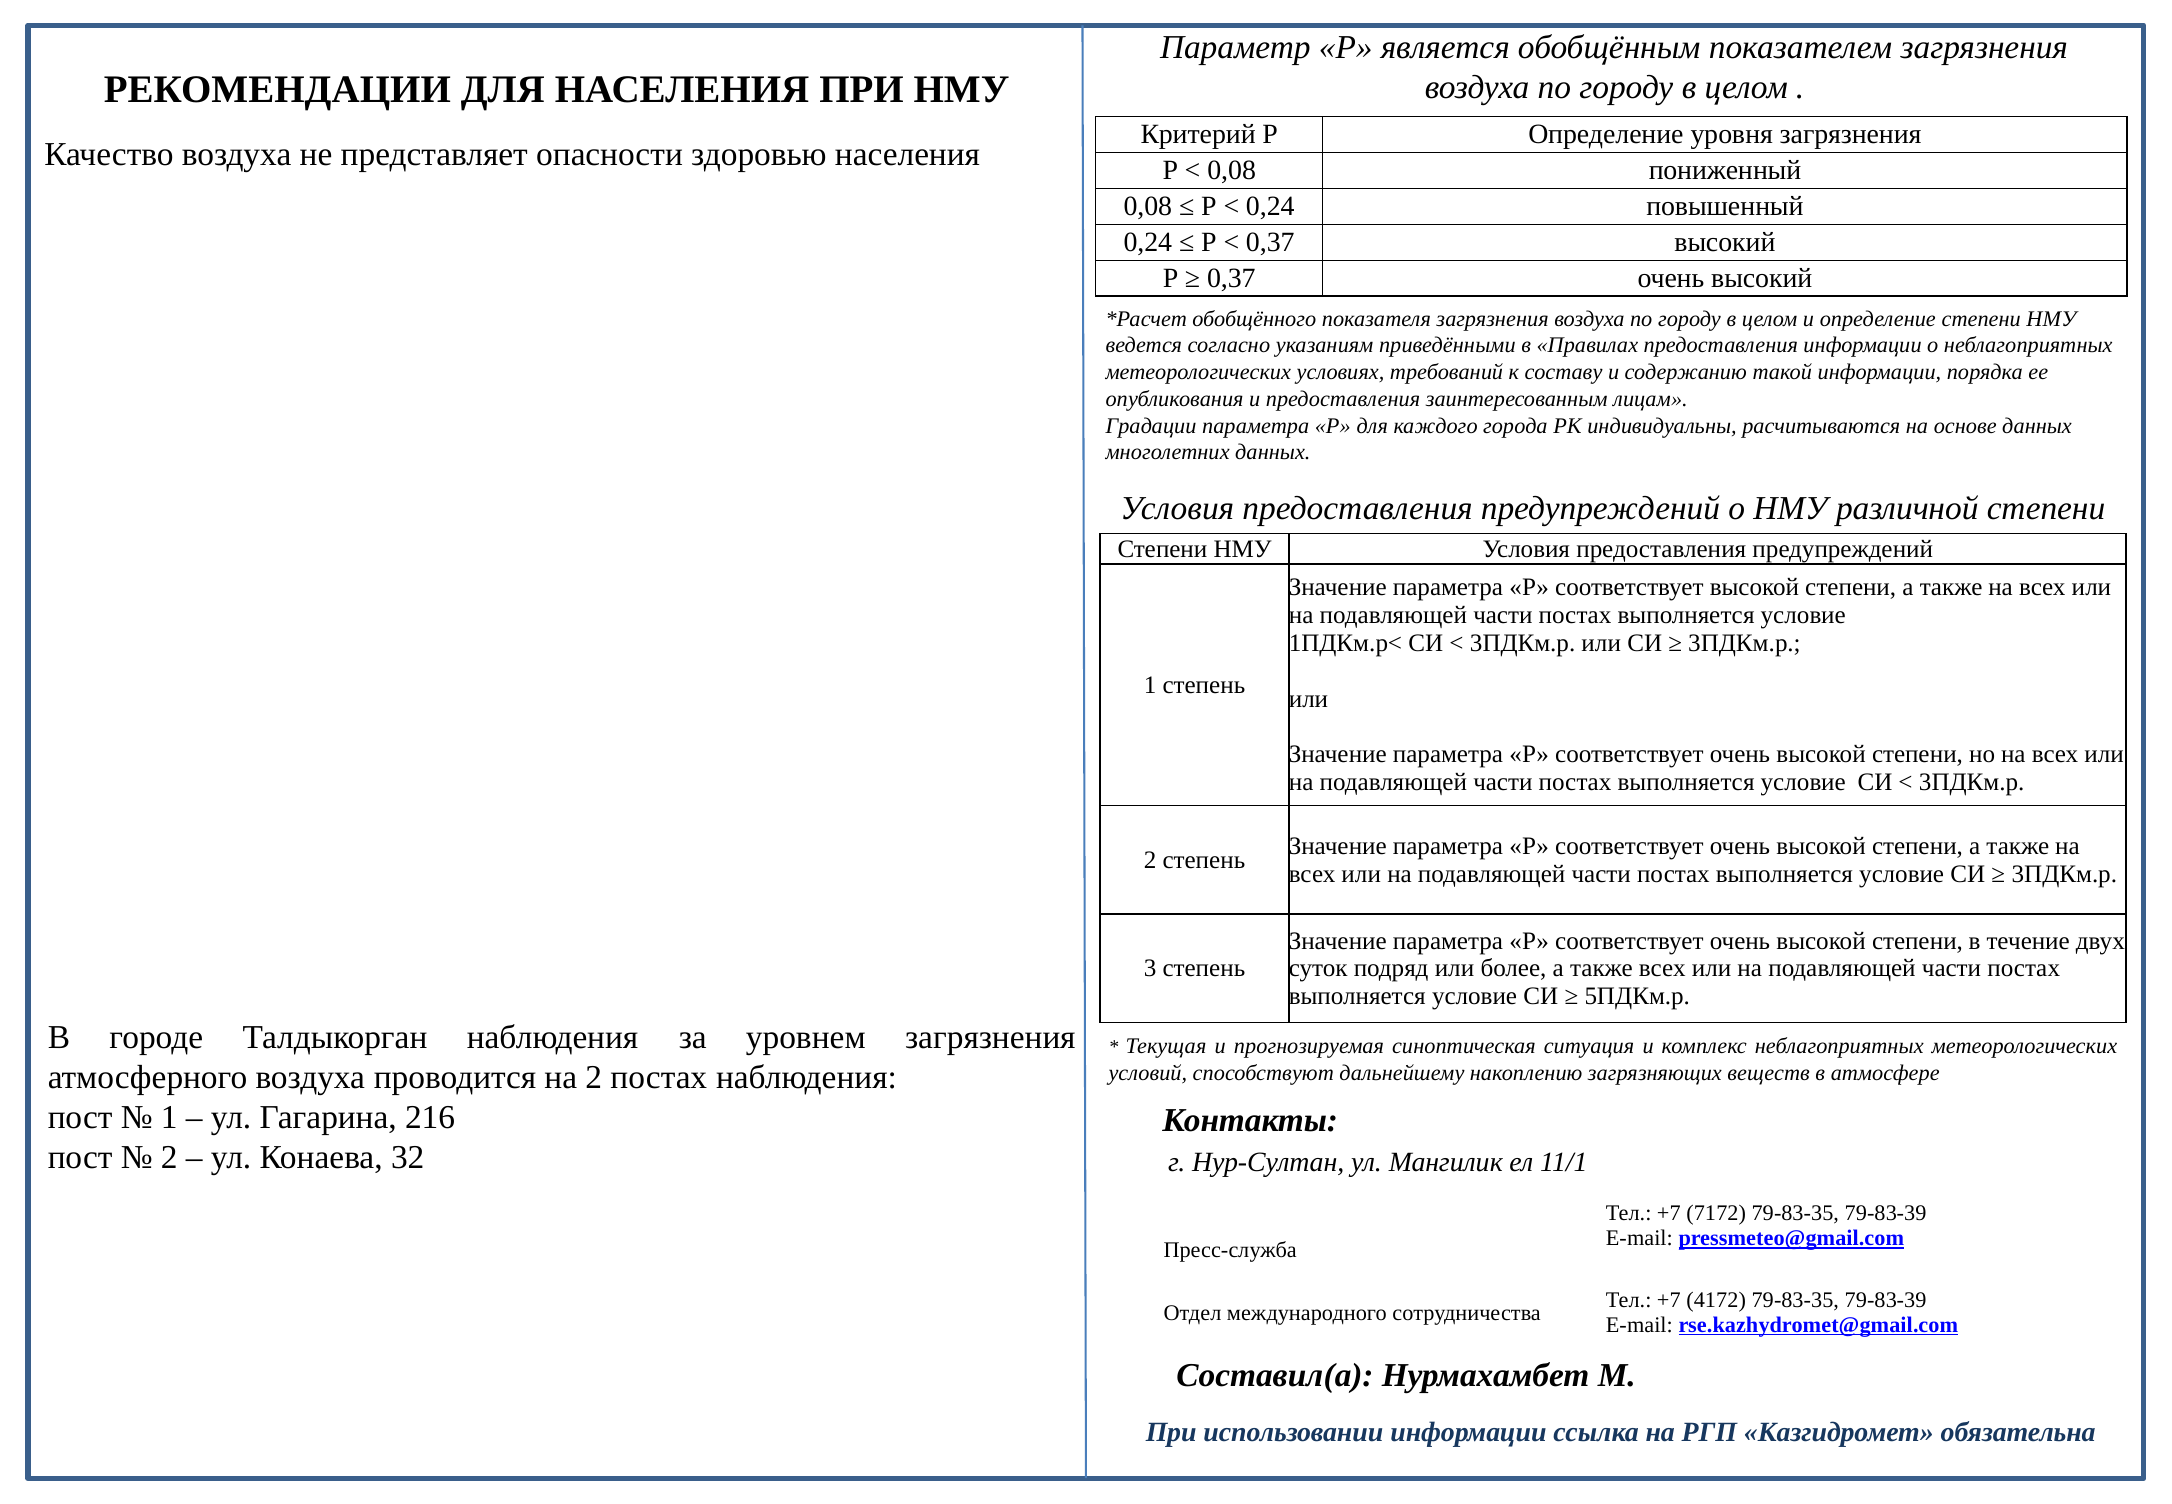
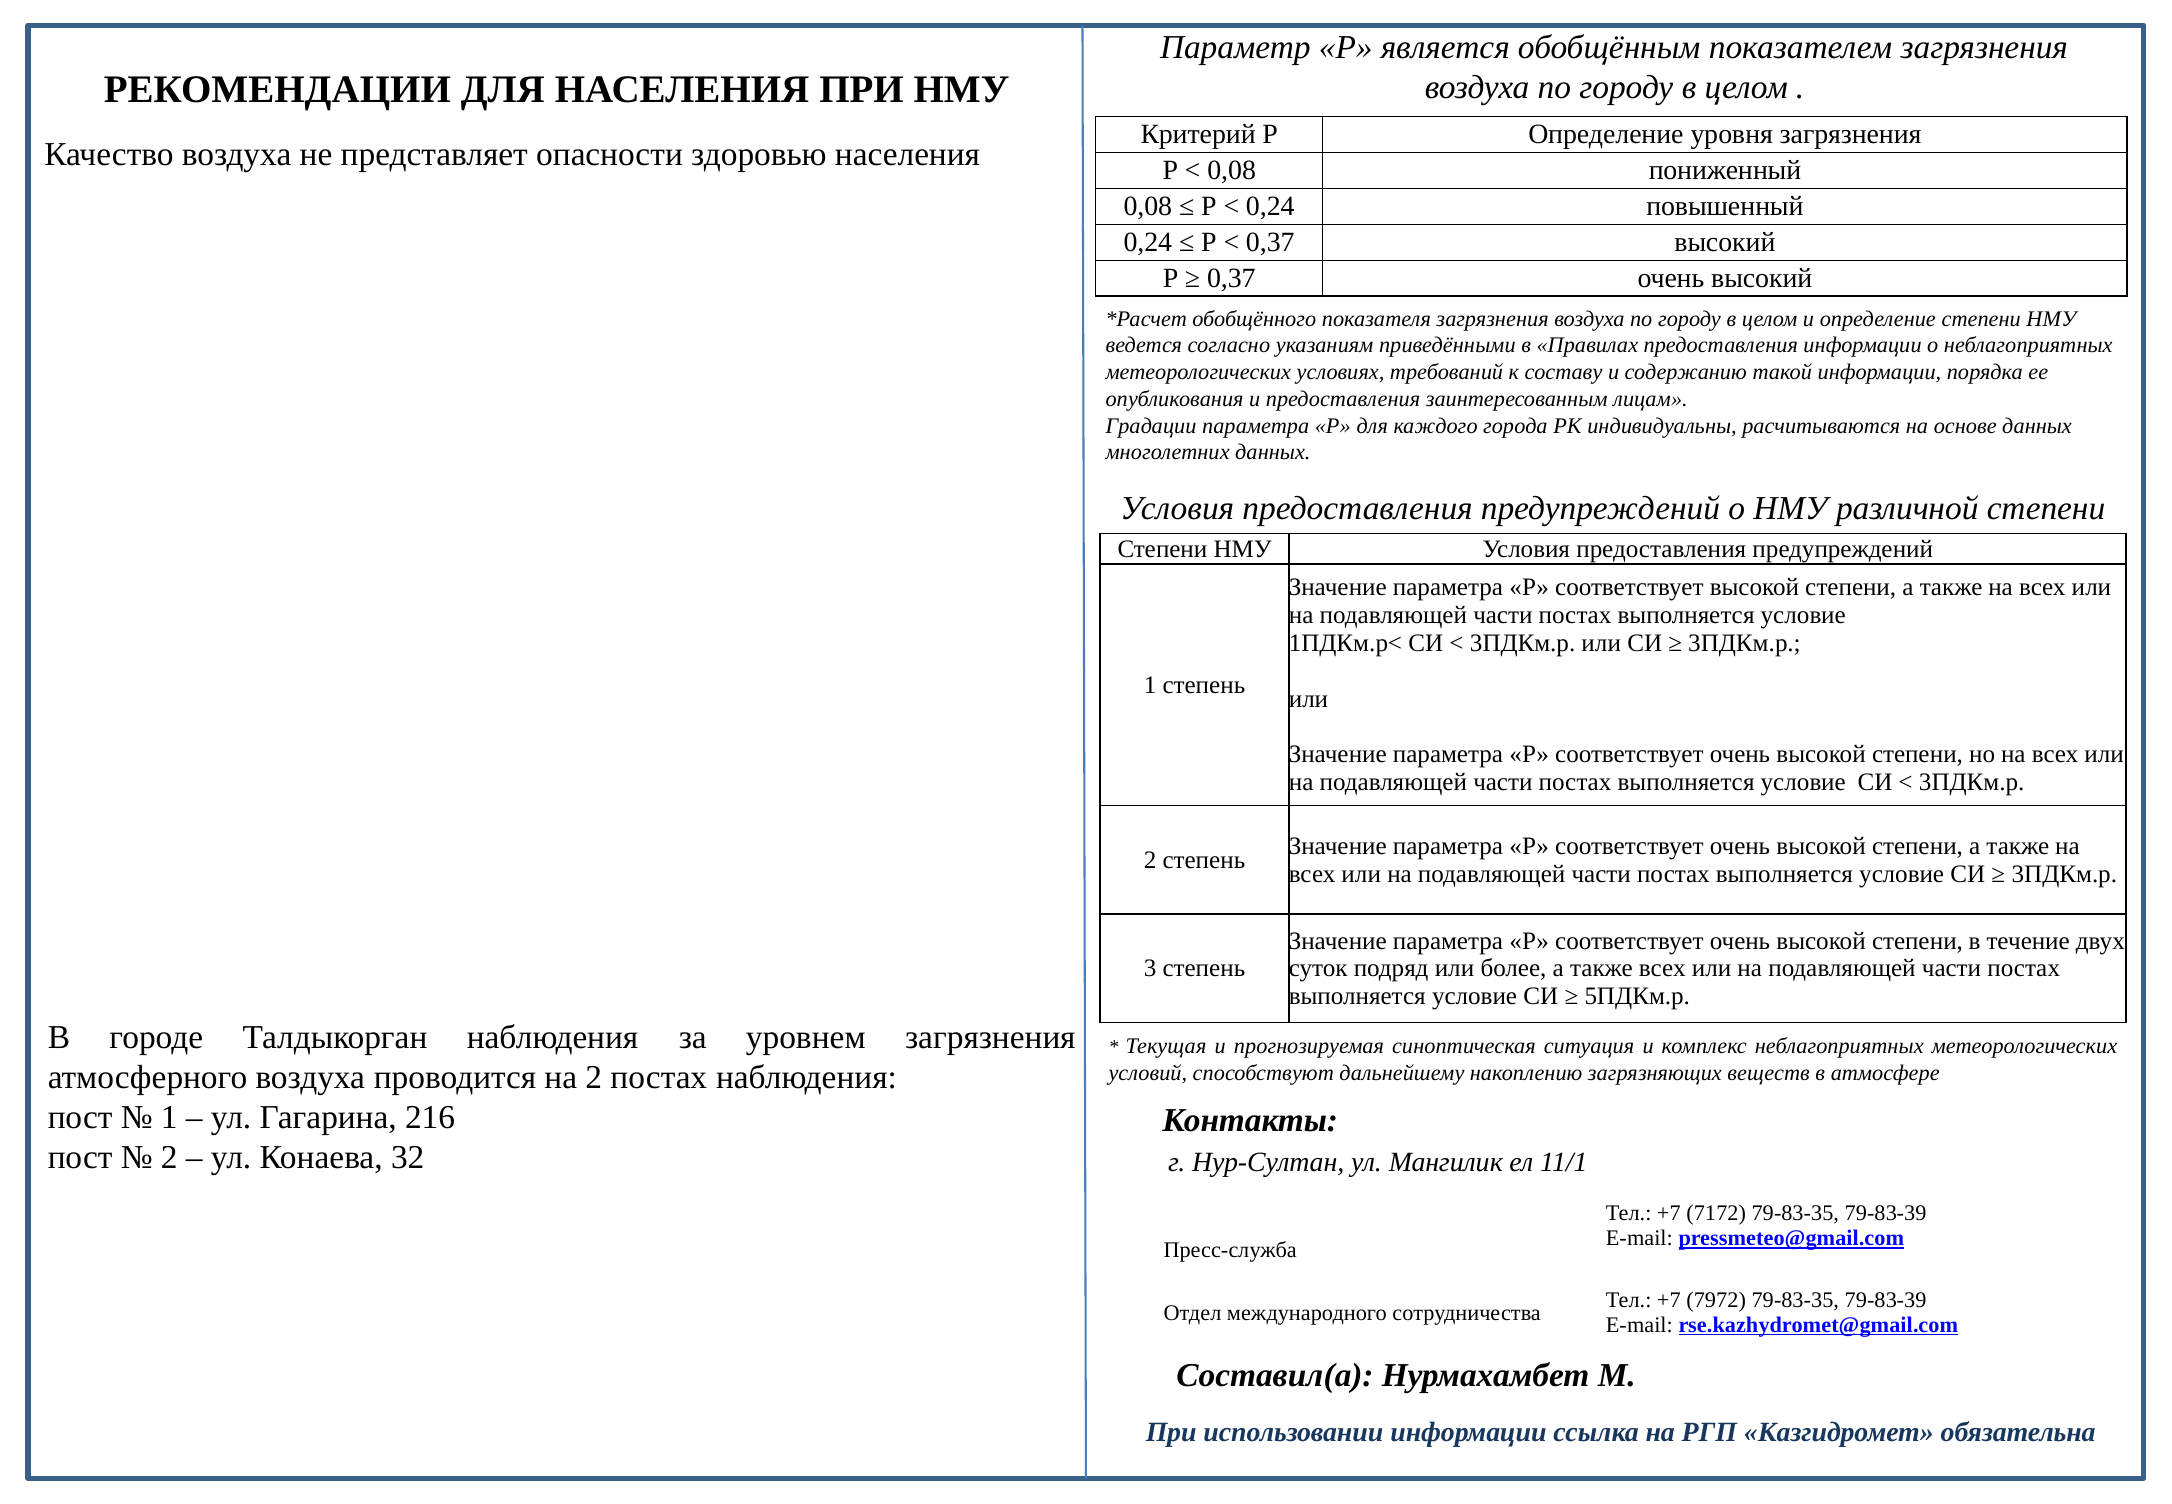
4172: 4172 -> 7972
